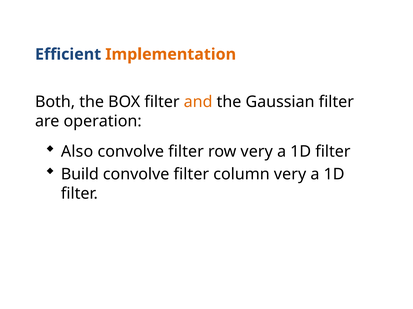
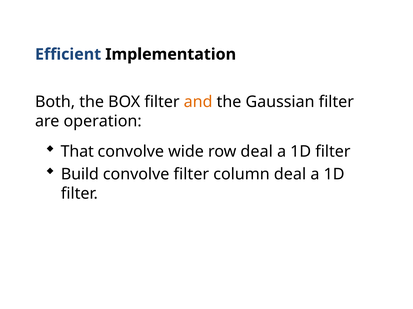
Implementation colour: orange -> black
Also: Also -> That
filter at (186, 152): filter -> wide
row very: very -> deal
column very: very -> deal
